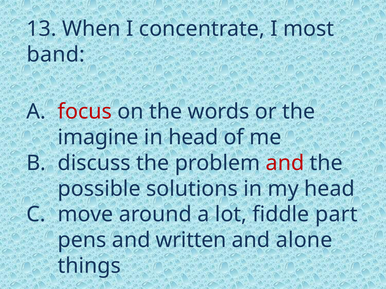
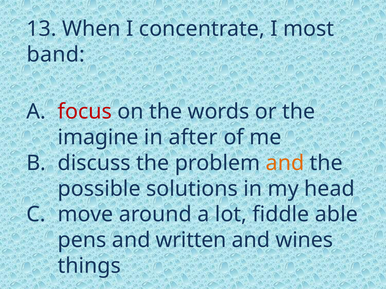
in head: head -> after
and at (285, 163) colour: red -> orange
part: part -> able
alone: alone -> wines
